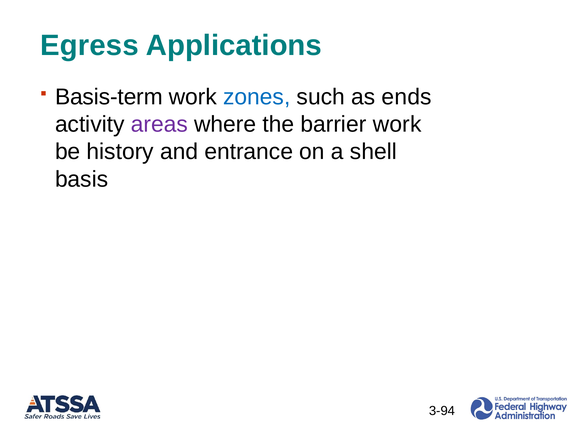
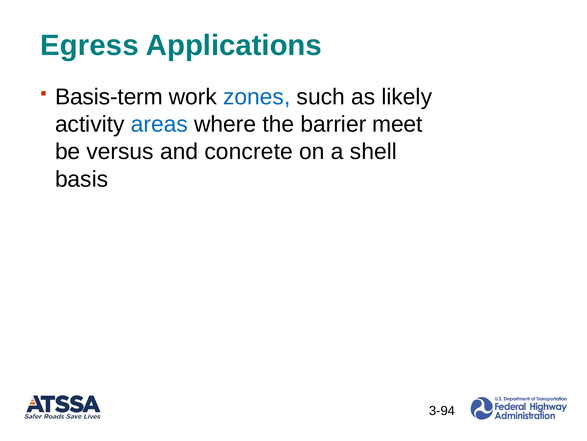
ends: ends -> likely
areas colour: purple -> blue
barrier work: work -> meet
history: history -> versus
entrance: entrance -> concrete
